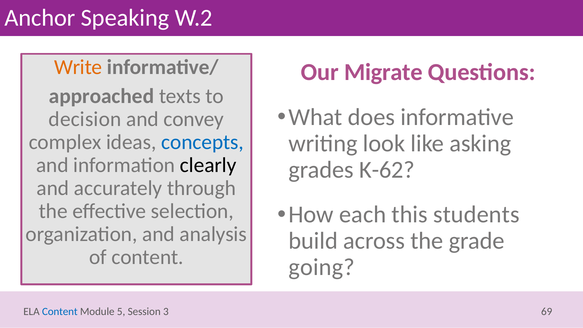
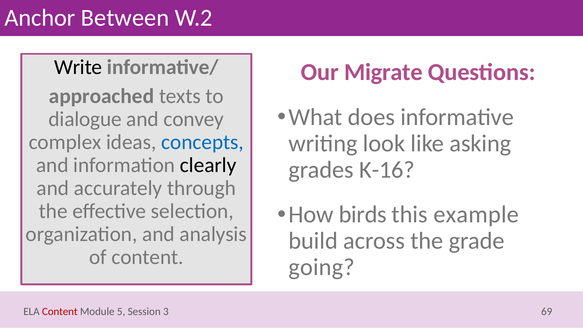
Speaking: Speaking -> Between
Write colour: orange -> black
decision: decision -> dialogue
K-62: K-62 -> K-16
each: each -> birds
students: students -> example
Content at (60, 311) colour: blue -> red
